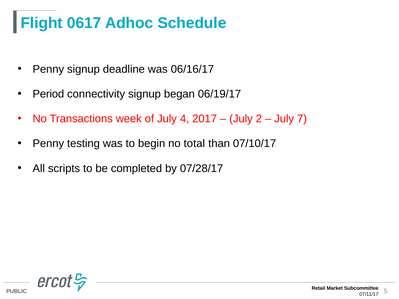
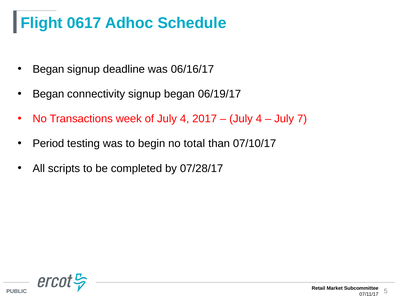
Penny at (48, 69): Penny -> Began
Period at (48, 94): Period -> Began
2 at (259, 119): 2 -> 4
Penny at (48, 144): Penny -> Period
